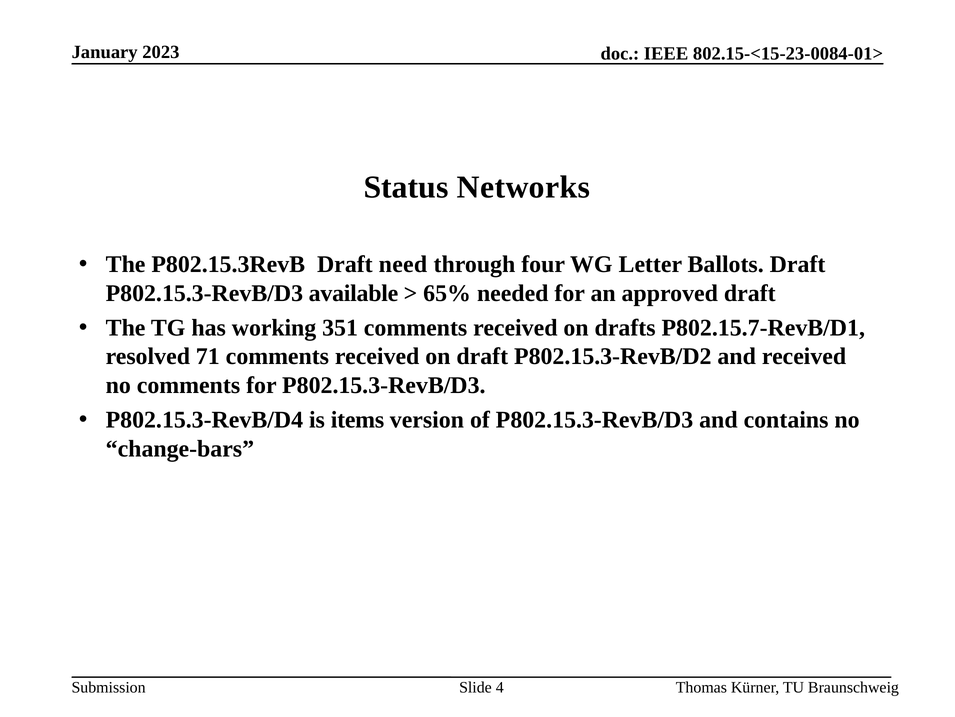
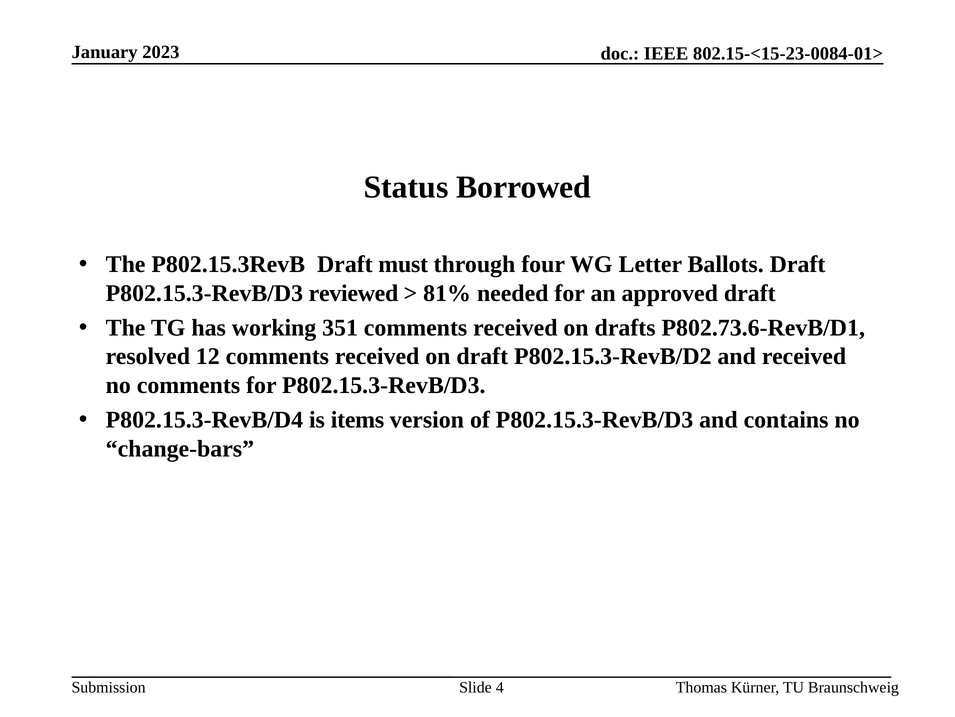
Networks: Networks -> Borrowed
need: need -> must
available: available -> reviewed
65%: 65% -> 81%
P802.15.7-RevB/D1: P802.15.7-RevB/D1 -> P802.73.6-RevB/D1
71: 71 -> 12
